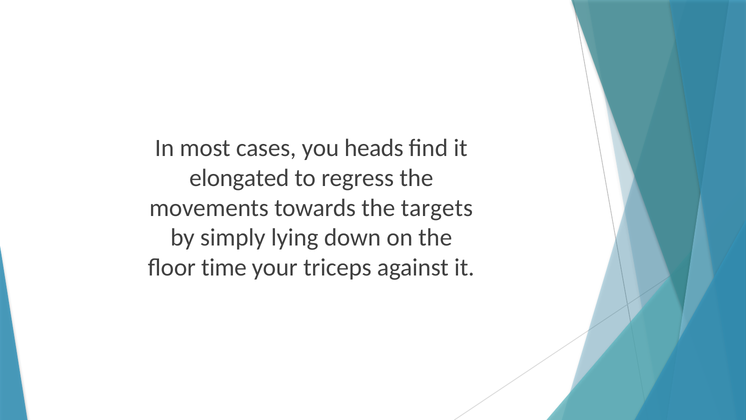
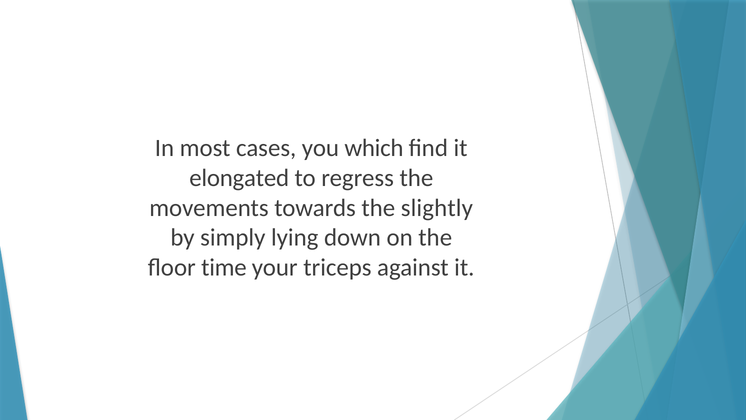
heads: heads -> which
targets: targets -> slightly
